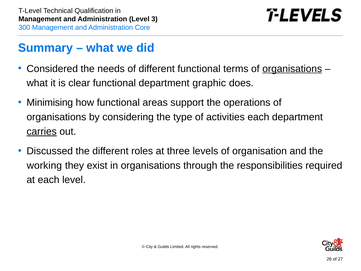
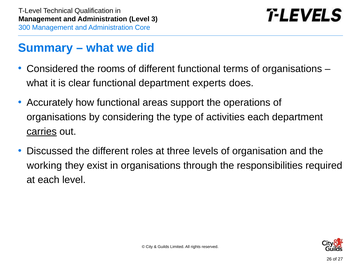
needs: needs -> rooms
organisations at (292, 69) underline: present -> none
graphic: graphic -> experts
Minimising: Minimising -> Accurately
